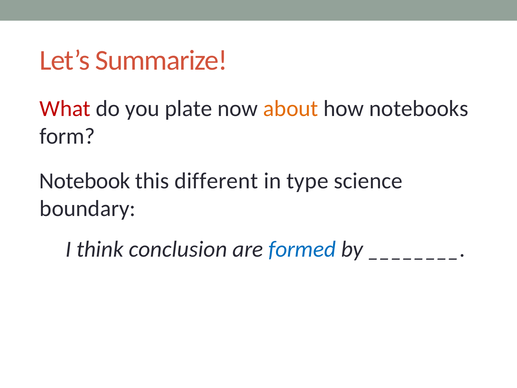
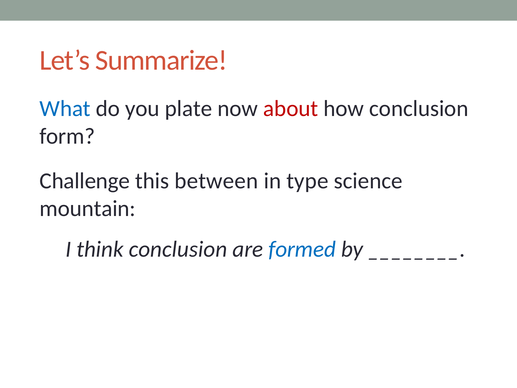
What colour: red -> blue
about colour: orange -> red
how notebooks: notebooks -> conclusion
Notebook: Notebook -> Challenge
different: different -> between
boundary: boundary -> mountain
